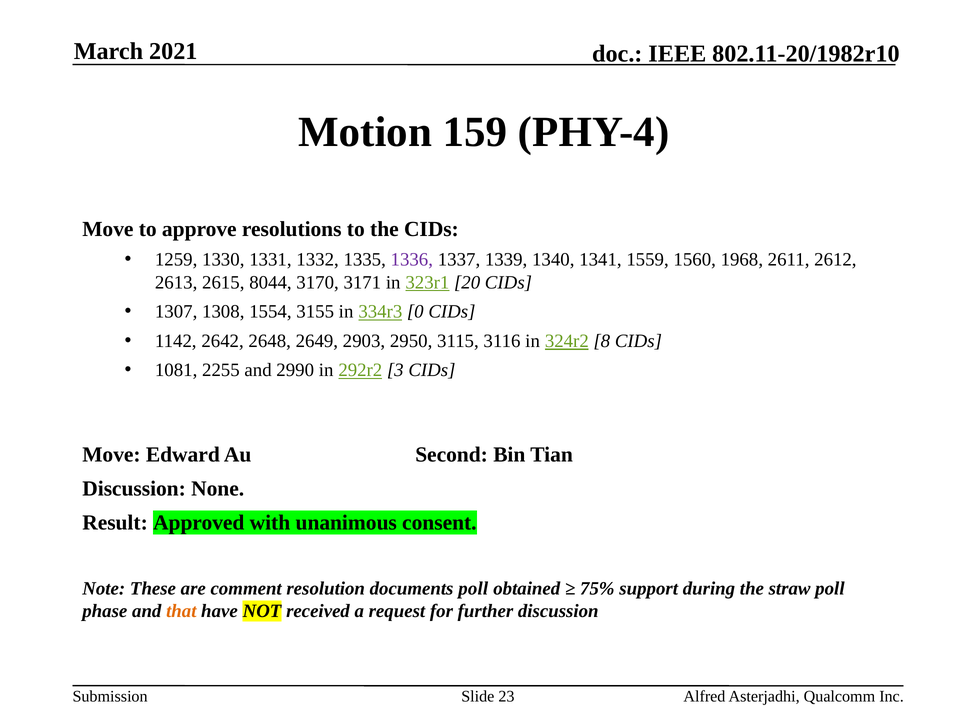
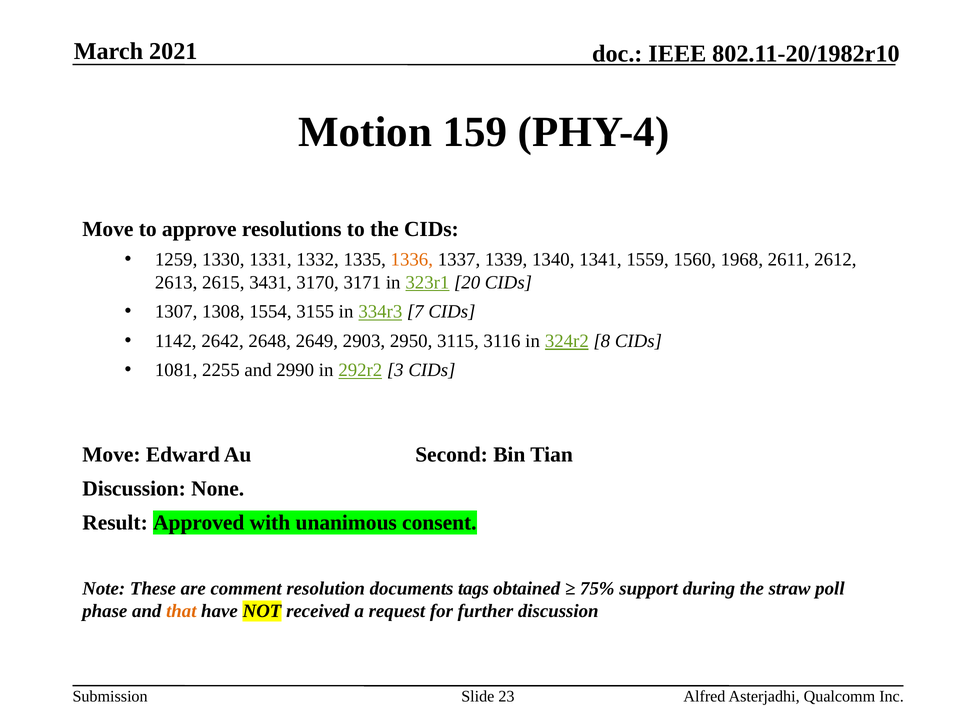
1336 colour: purple -> orange
8044: 8044 -> 3431
0: 0 -> 7
documents poll: poll -> tags
